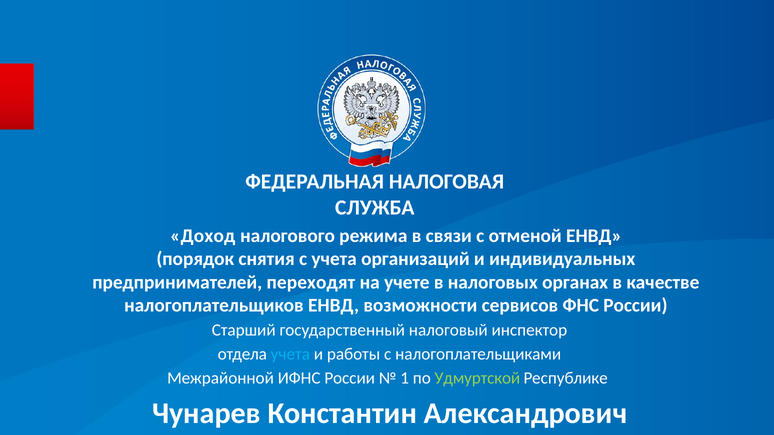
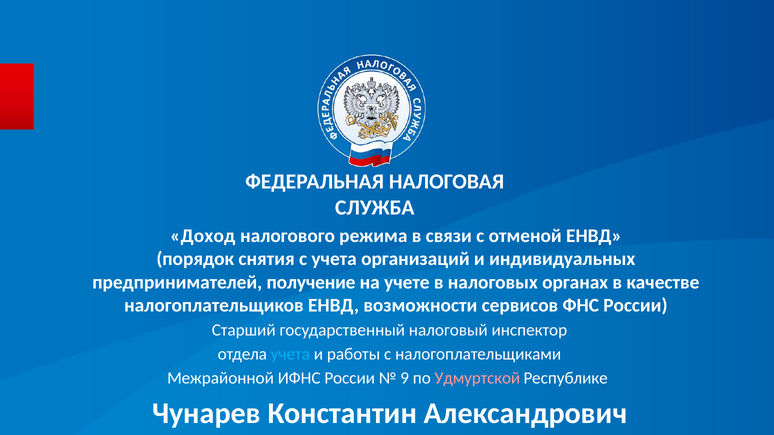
переходят: переходят -> получение
1: 1 -> 9
Удмуртской colour: light green -> pink
